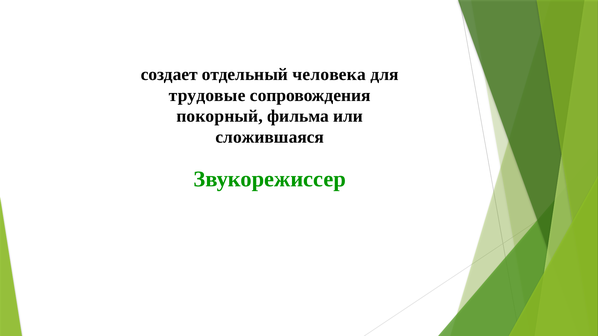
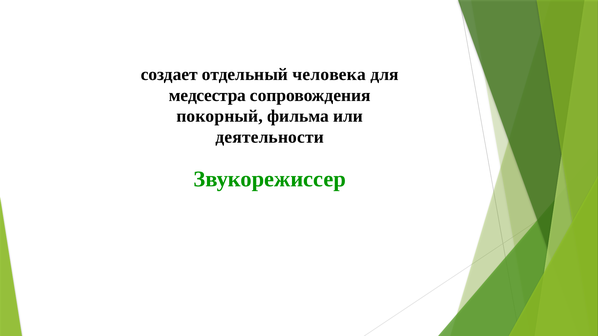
трудовые: трудовые -> медсестра
сложившаяся: сложившаяся -> деятельности
